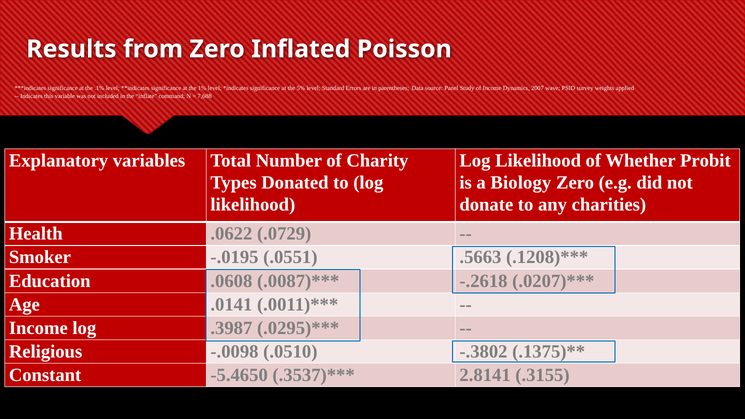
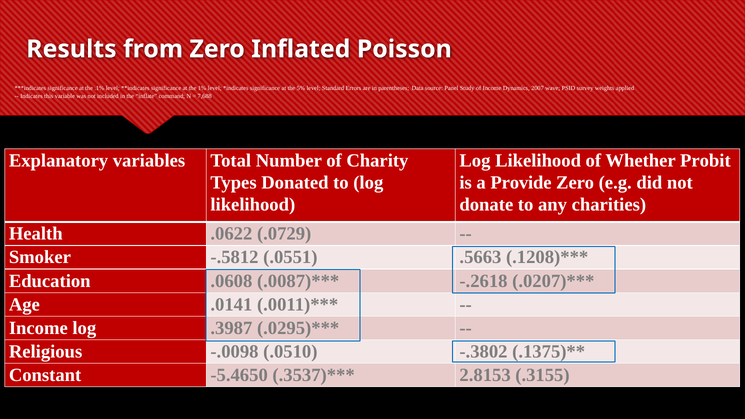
Biology: Biology -> Provide
-.0195: -.0195 -> -.5812
2.8141: 2.8141 -> 2.8153
